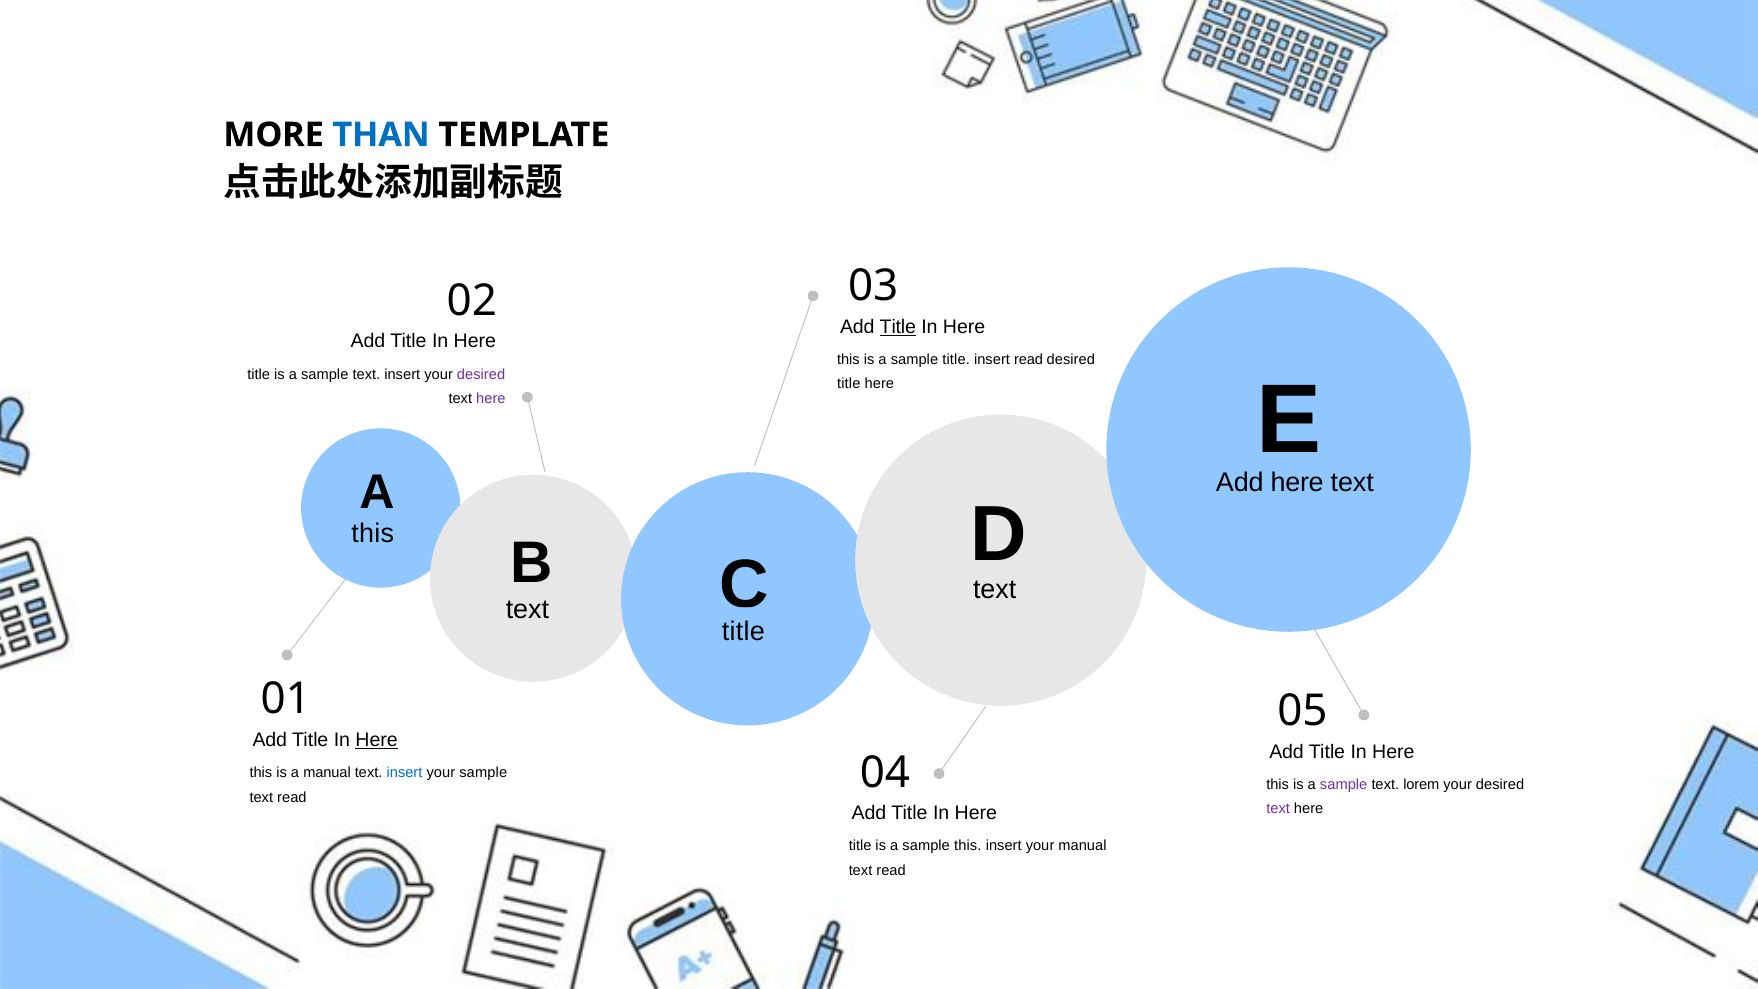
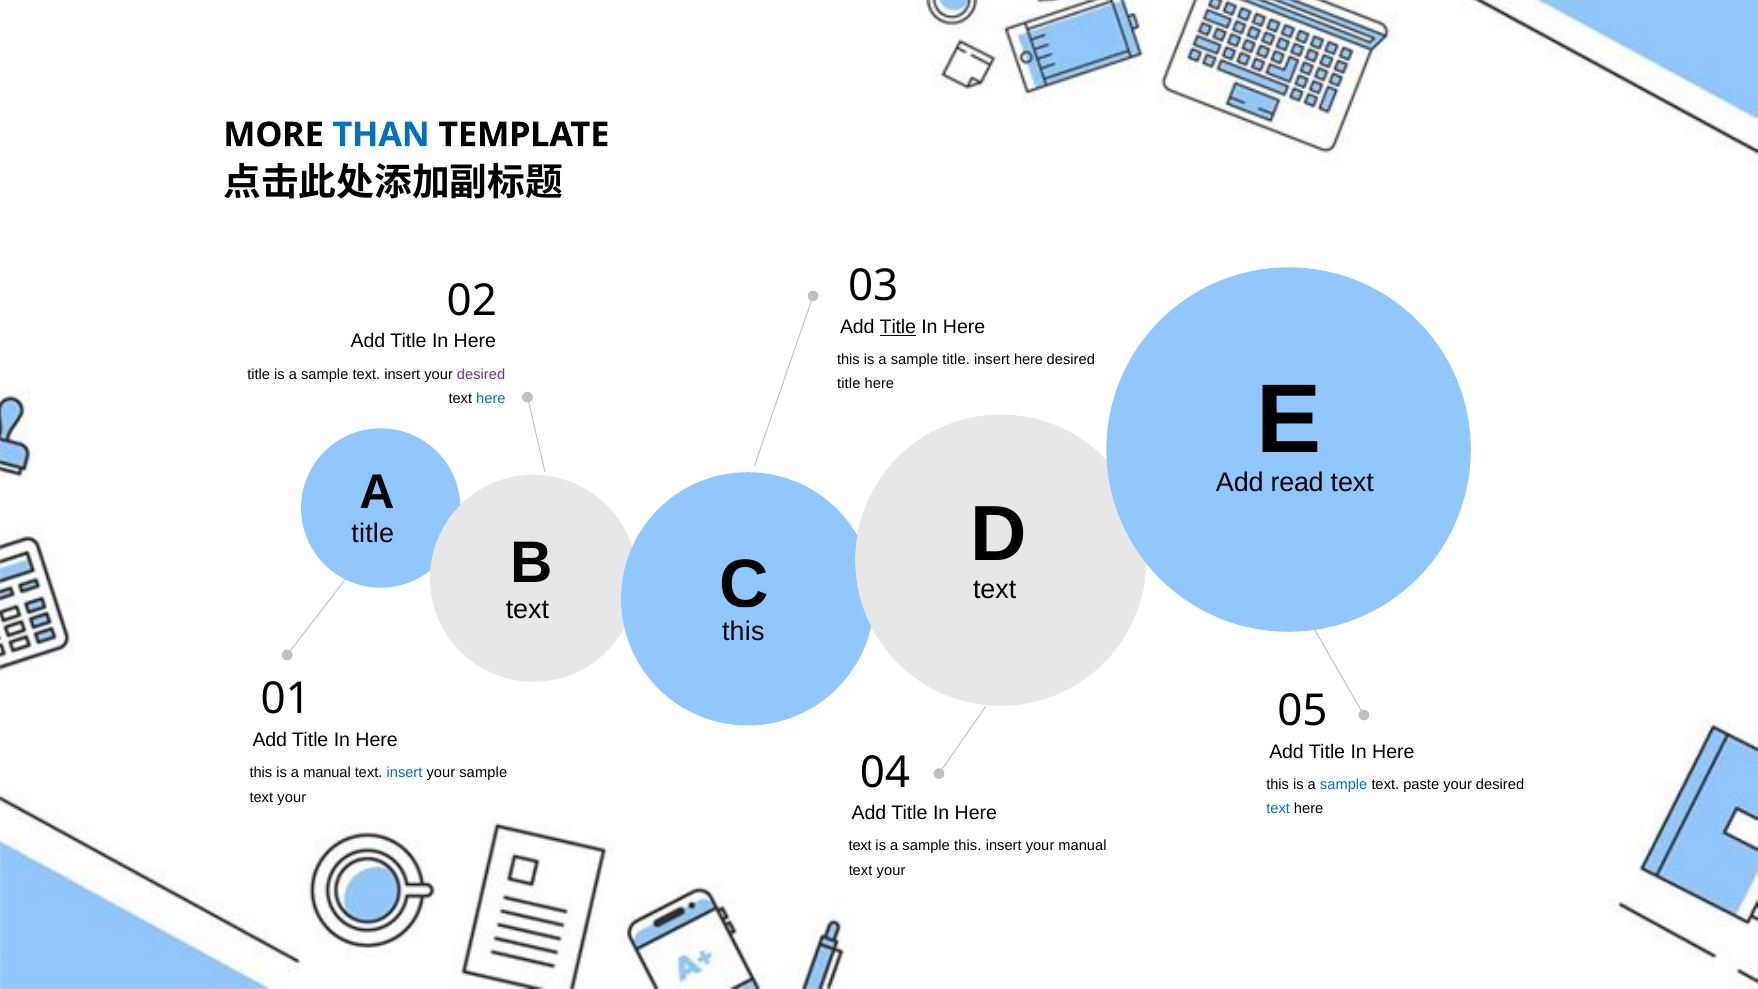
insert read: read -> here
here at (491, 399) colour: purple -> blue
Add here: here -> read
this at (373, 534): this -> title
title at (743, 632): title -> this
Here at (377, 740) underline: present -> none
sample at (1344, 784) colour: purple -> blue
lorem: lorem -> paste
read at (292, 797): read -> your
text at (1278, 809) colour: purple -> blue
title at (860, 846): title -> text
read at (891, 870): read -> your
